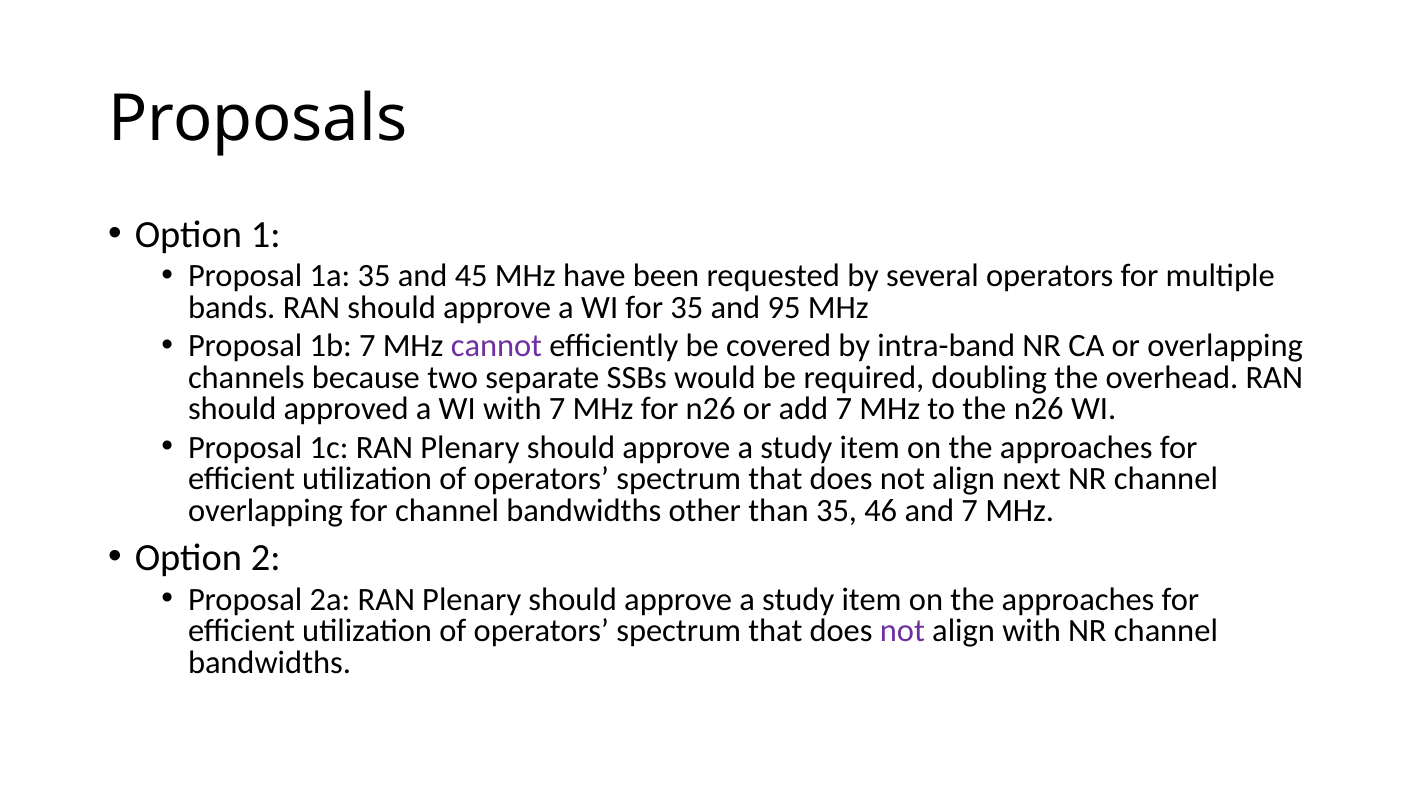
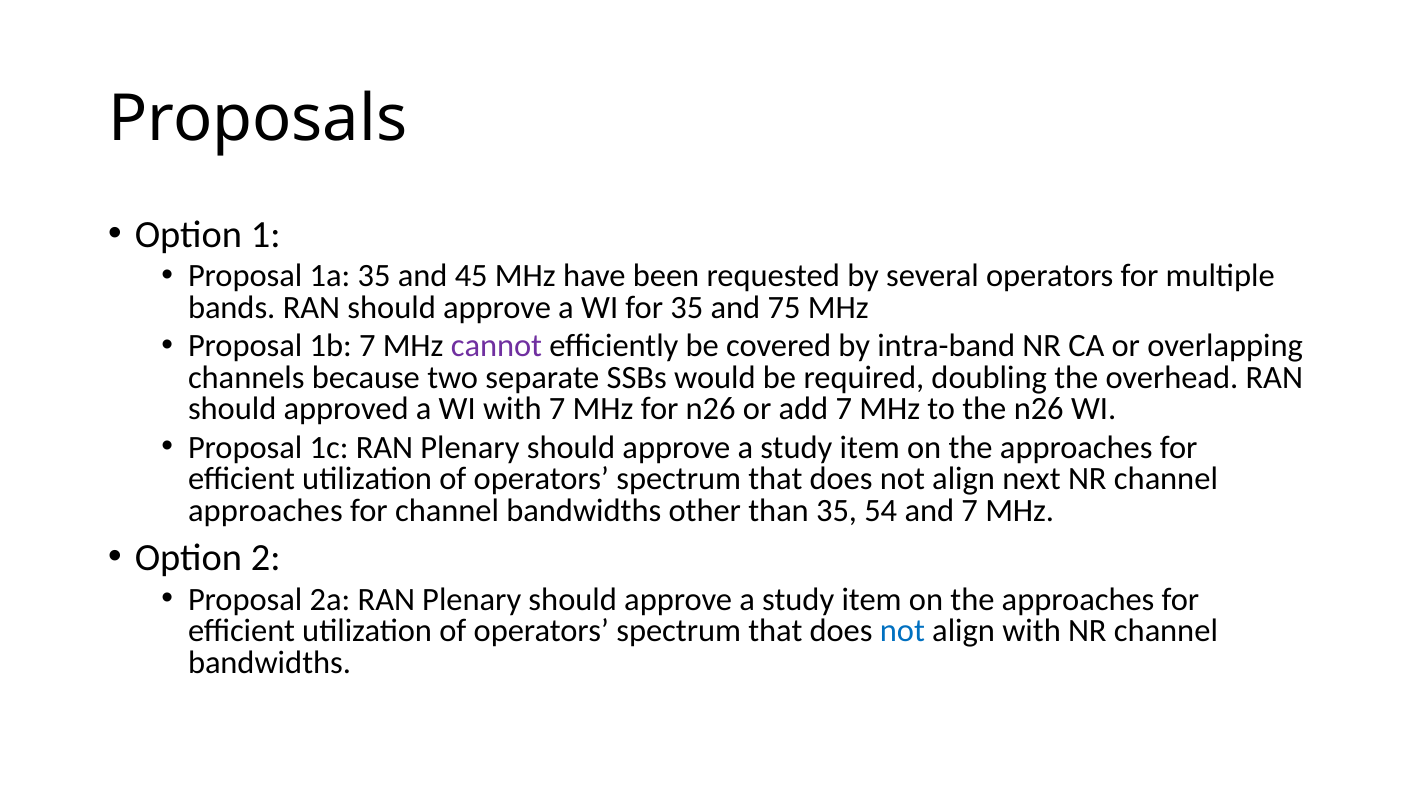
95: 95 -> 75
overlapping at (265, 511): overlapping -> approaches
46: 46 -> 54
not at (902, 631) colour: purple -> blue
